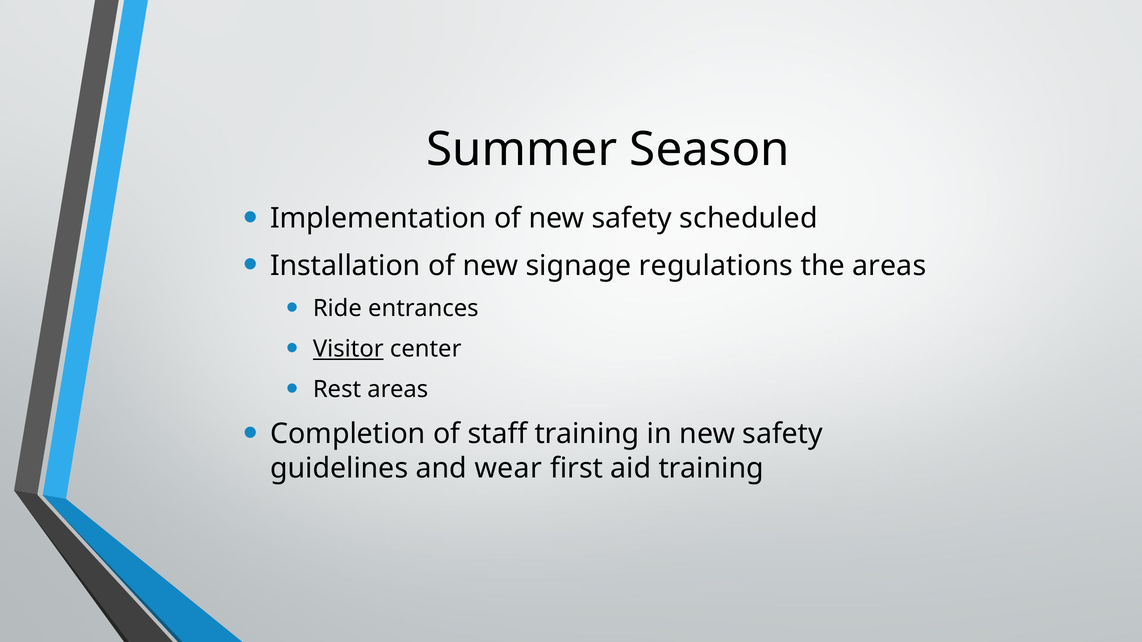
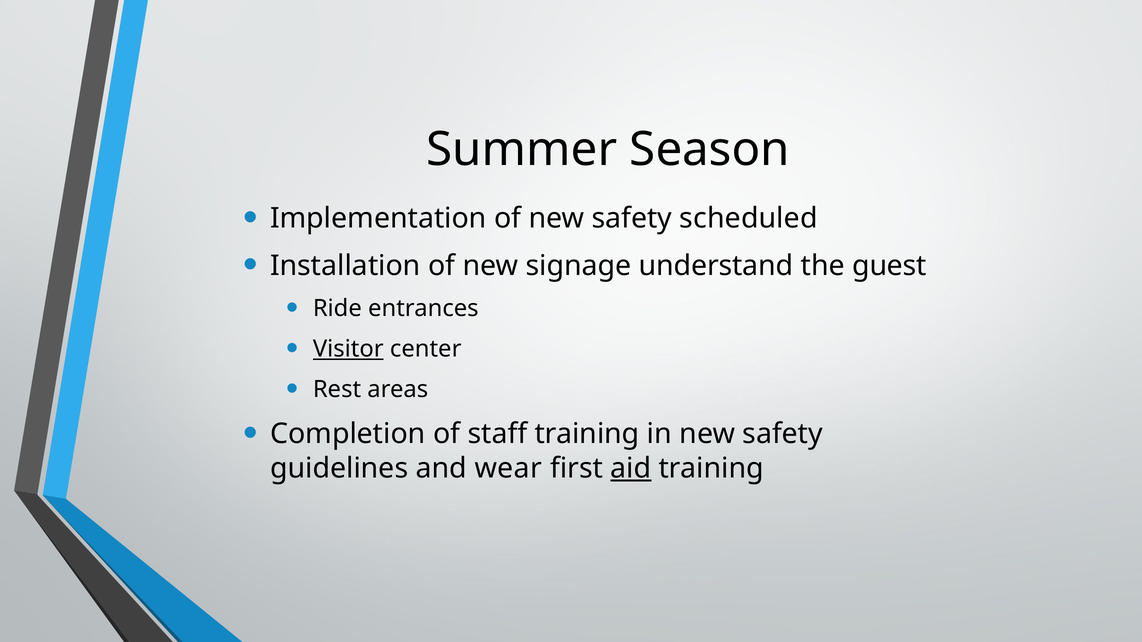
regulations: regulations -> understand
the areas: areas -> guest
aid underline: none -> present
